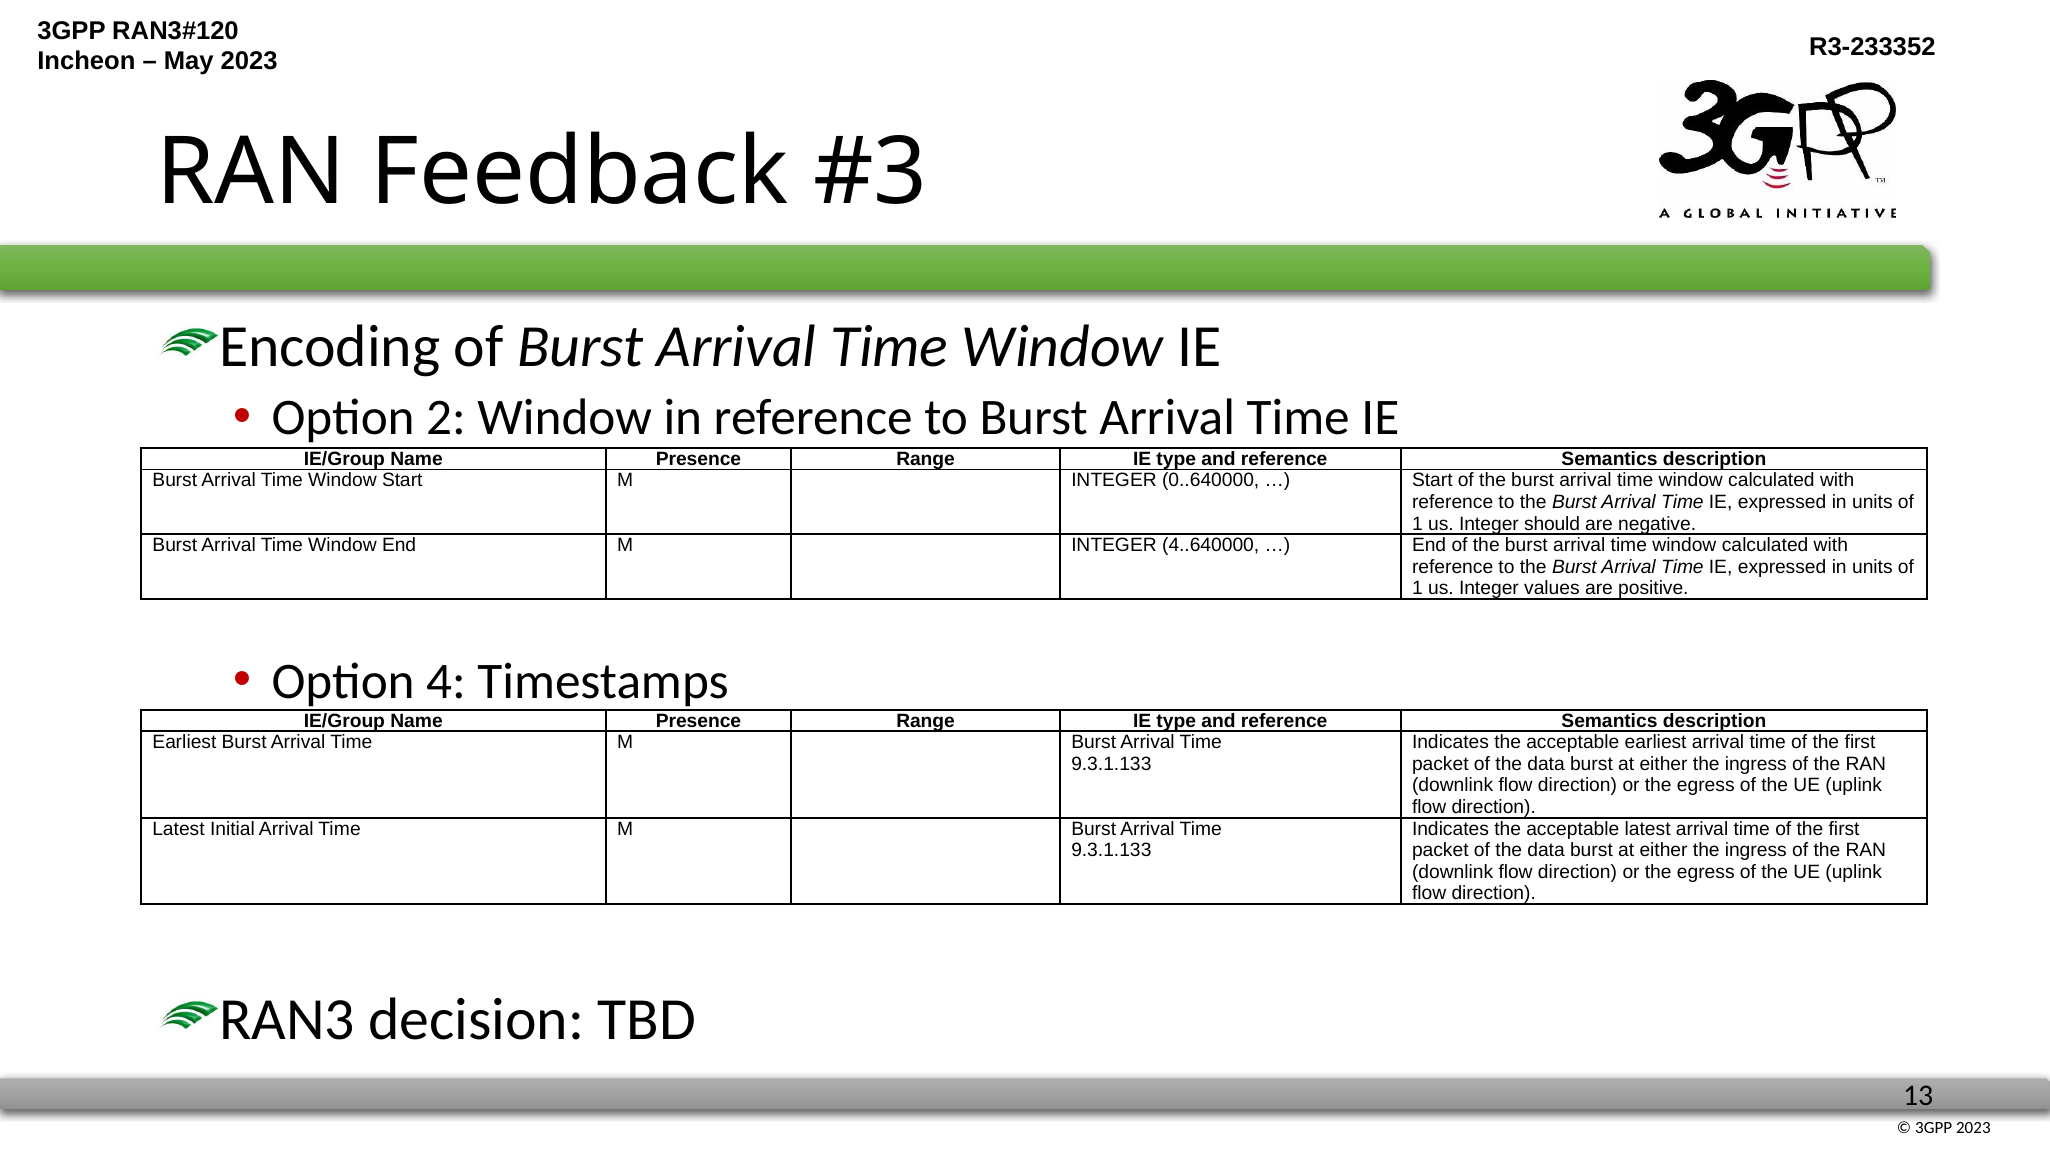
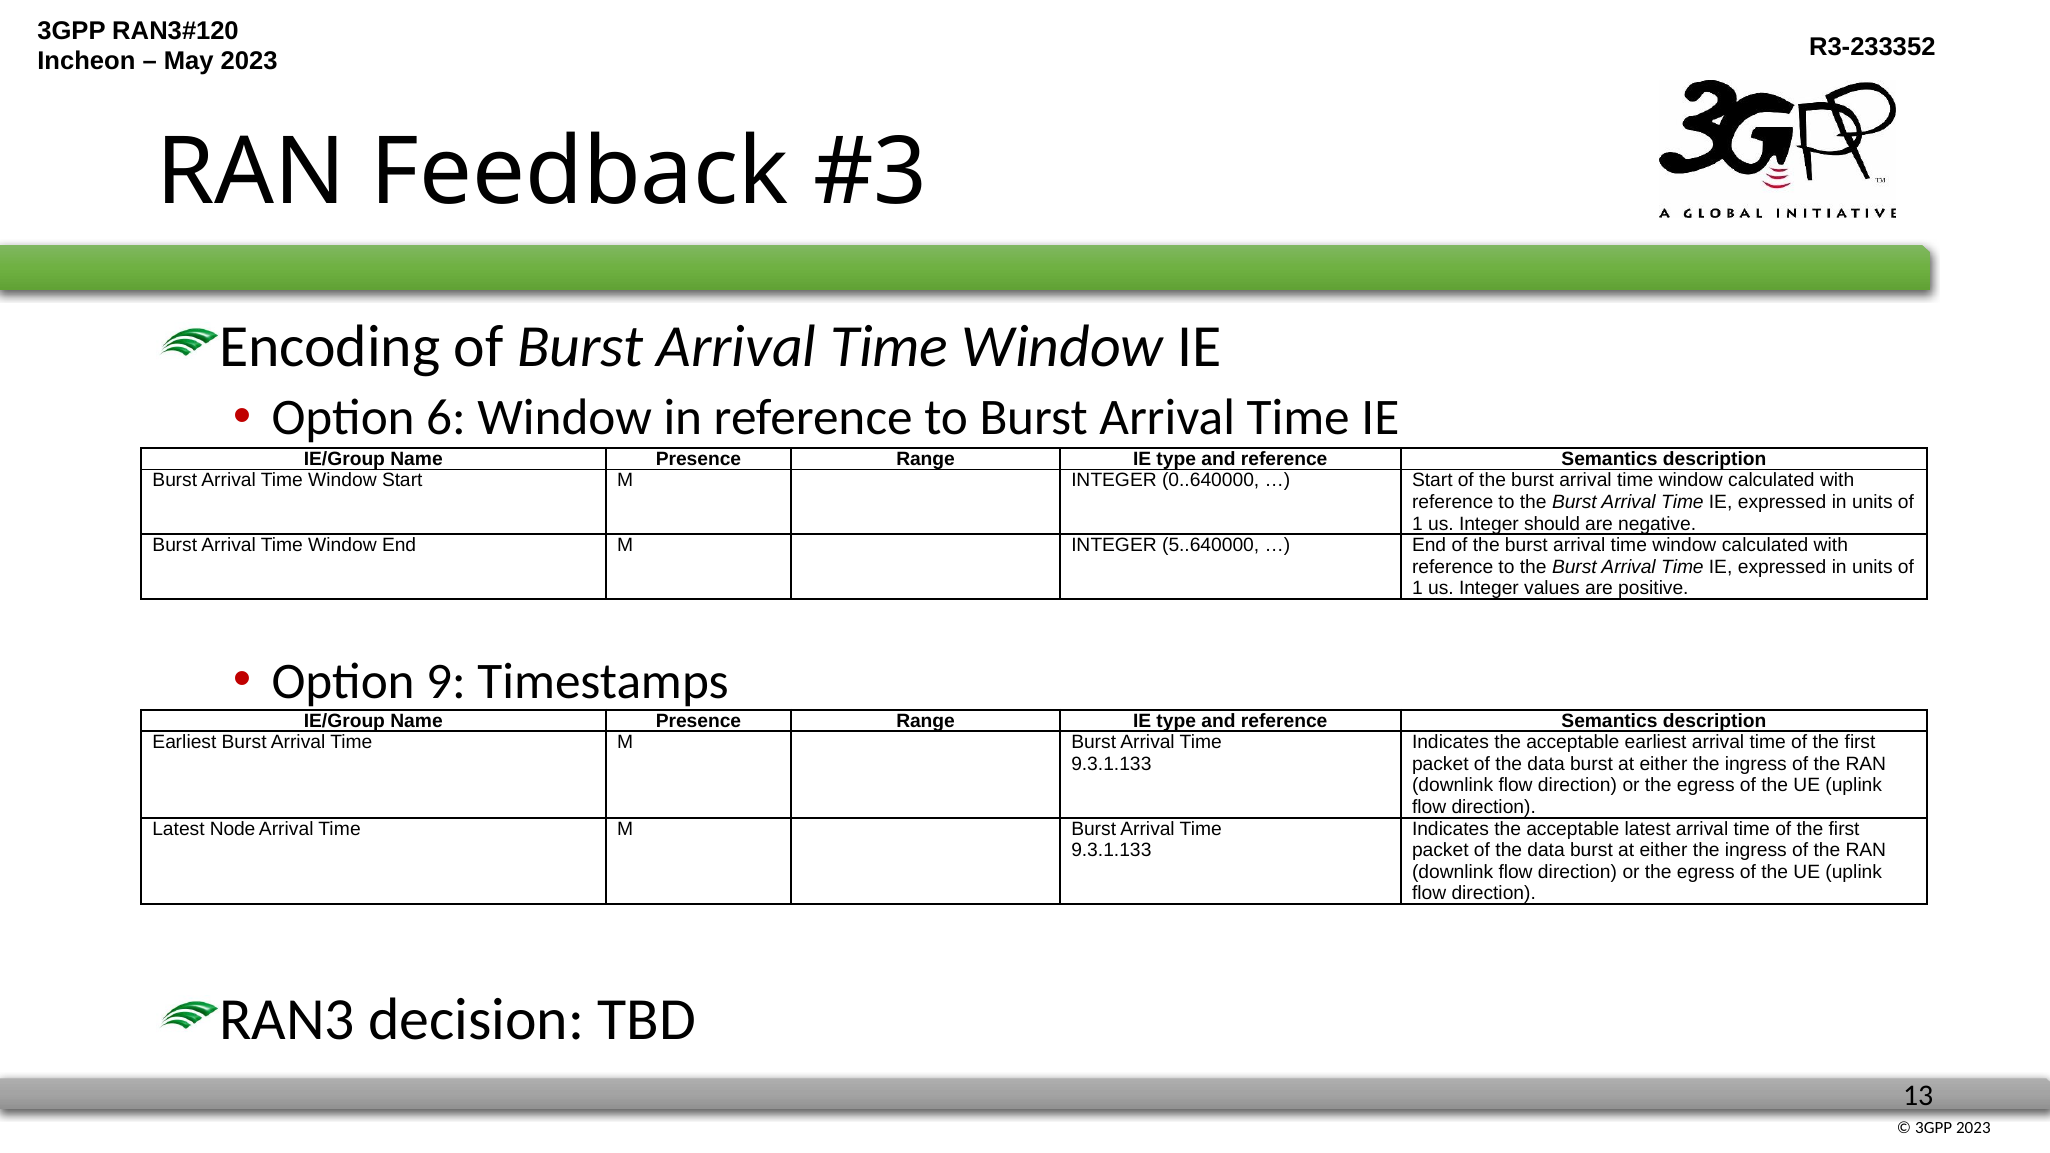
2: 2 -> 6
4..640000: 4..640000 -> 5..640000
4: 4 -> 9
Initial: Initial -> Node
